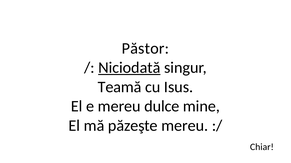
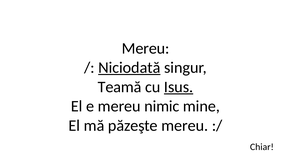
Păstor at (145, 49): Păstor -> Mereu
Isus underline: none -> present
dulce: dulce -> nimic
